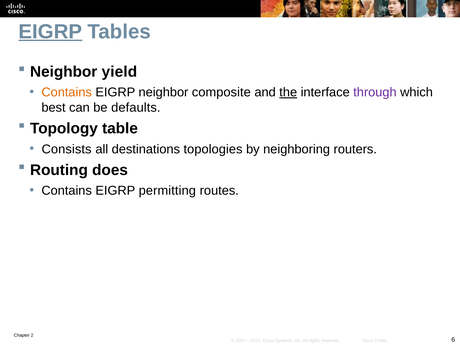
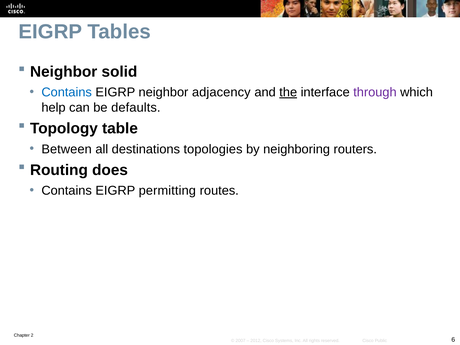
EIGRP at (50, 32) underline: present -> none
yield: yield -> solid
Contains at (67, 92) colour: orange -> blue
composite: composite -> adjacency
best: best -> help
Consists: Consists -> Between
